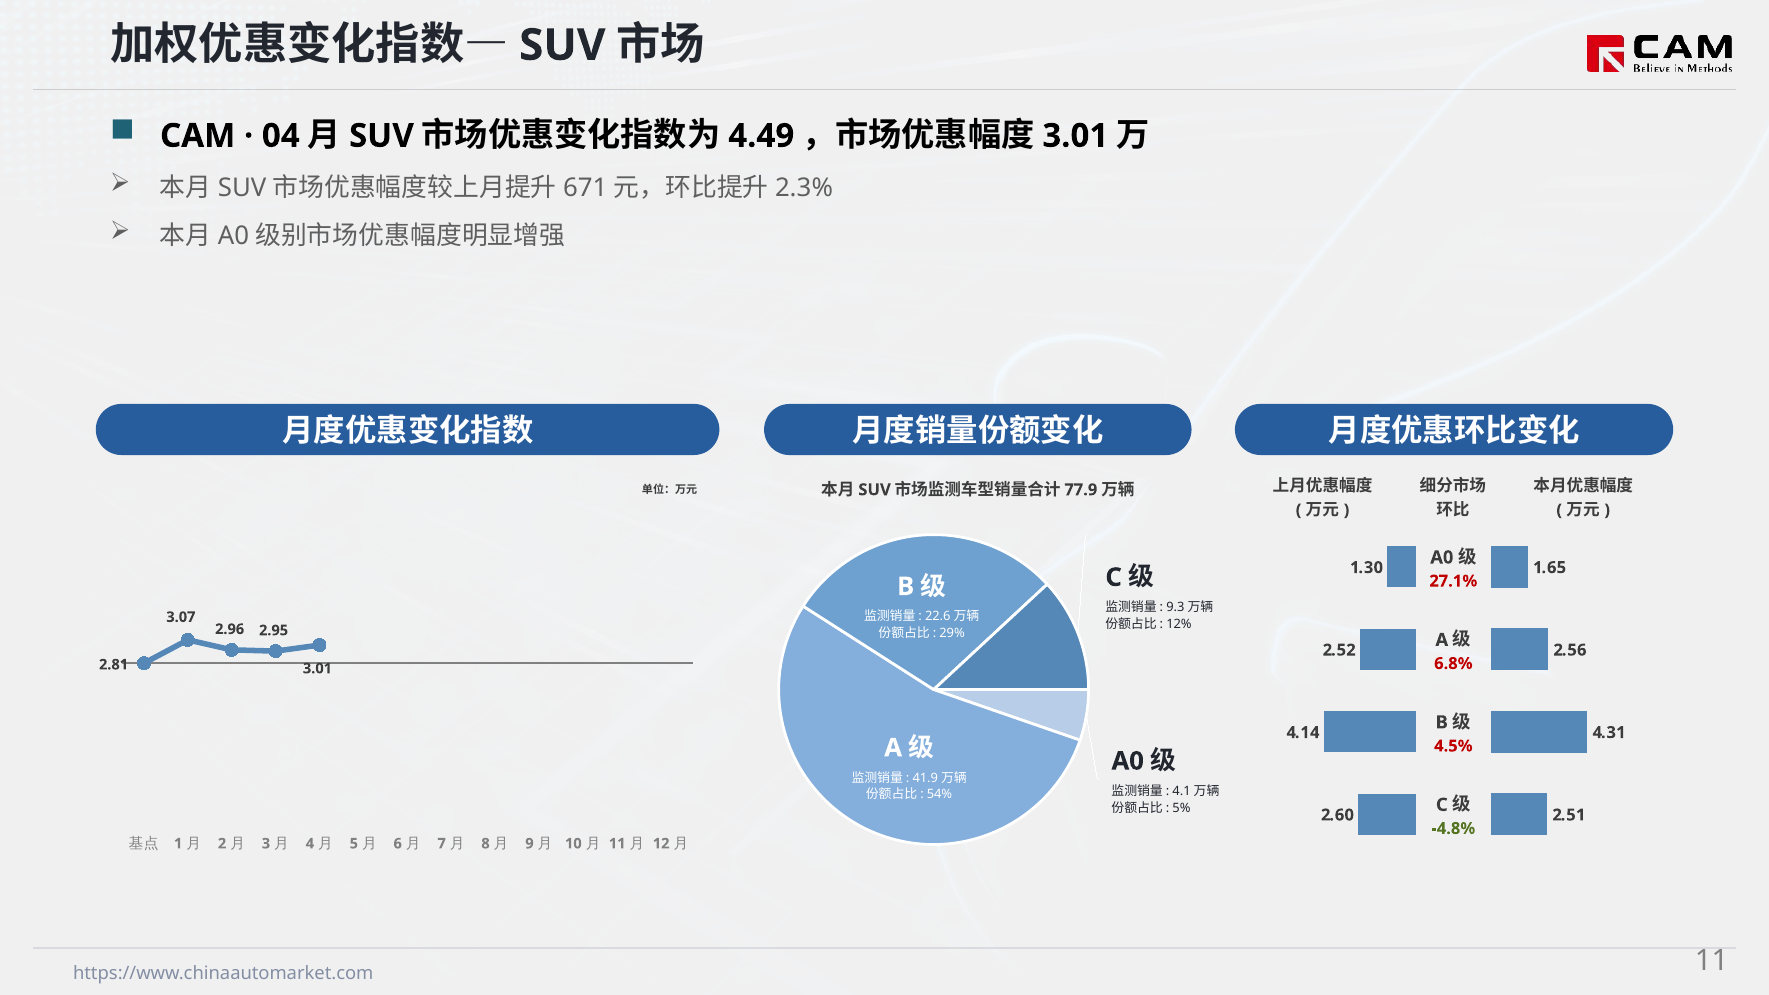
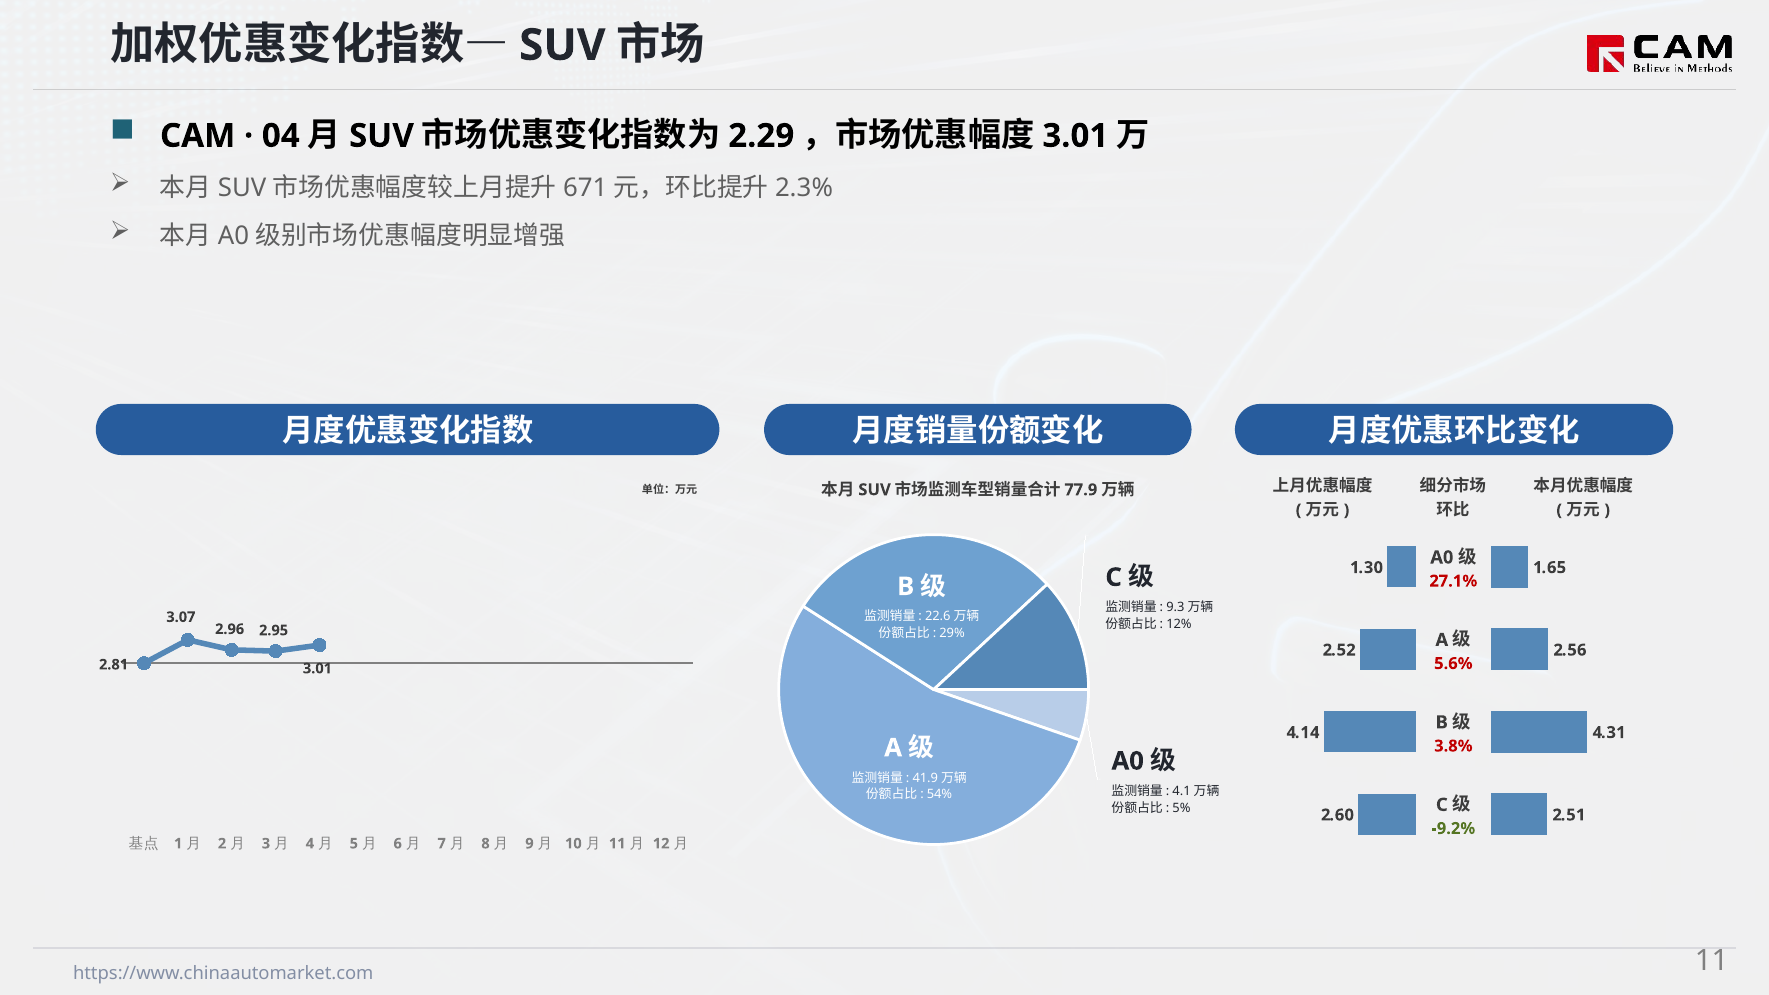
4.49: 4.49 -> 2.29
6.8%: 6.8% -> 5.6%
4.5%: 4.5% -> 3.8%
-4.8%: -4.8% -> -9.2%
